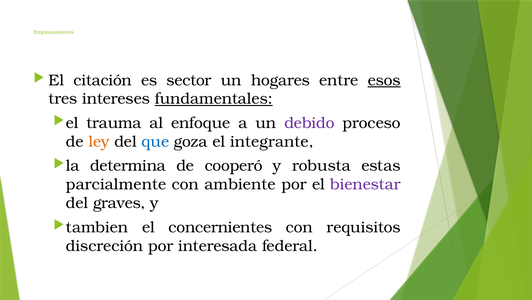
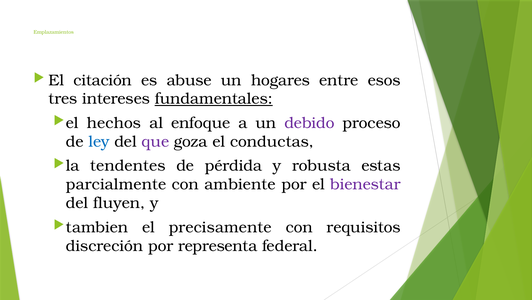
sector: sector -> abuse
esos underline: present -> none
trauma: trauma -> hechos
ley colour: orange -> blue
que colour: blue -> purple
integrante: integrante -> conductas
determina: determina -> tendentes
cooperó: cooperó -> pérdida
graves: graves -> fluyen
concernientes: concernientes -> precisamente
interesada: interesada -> representa
